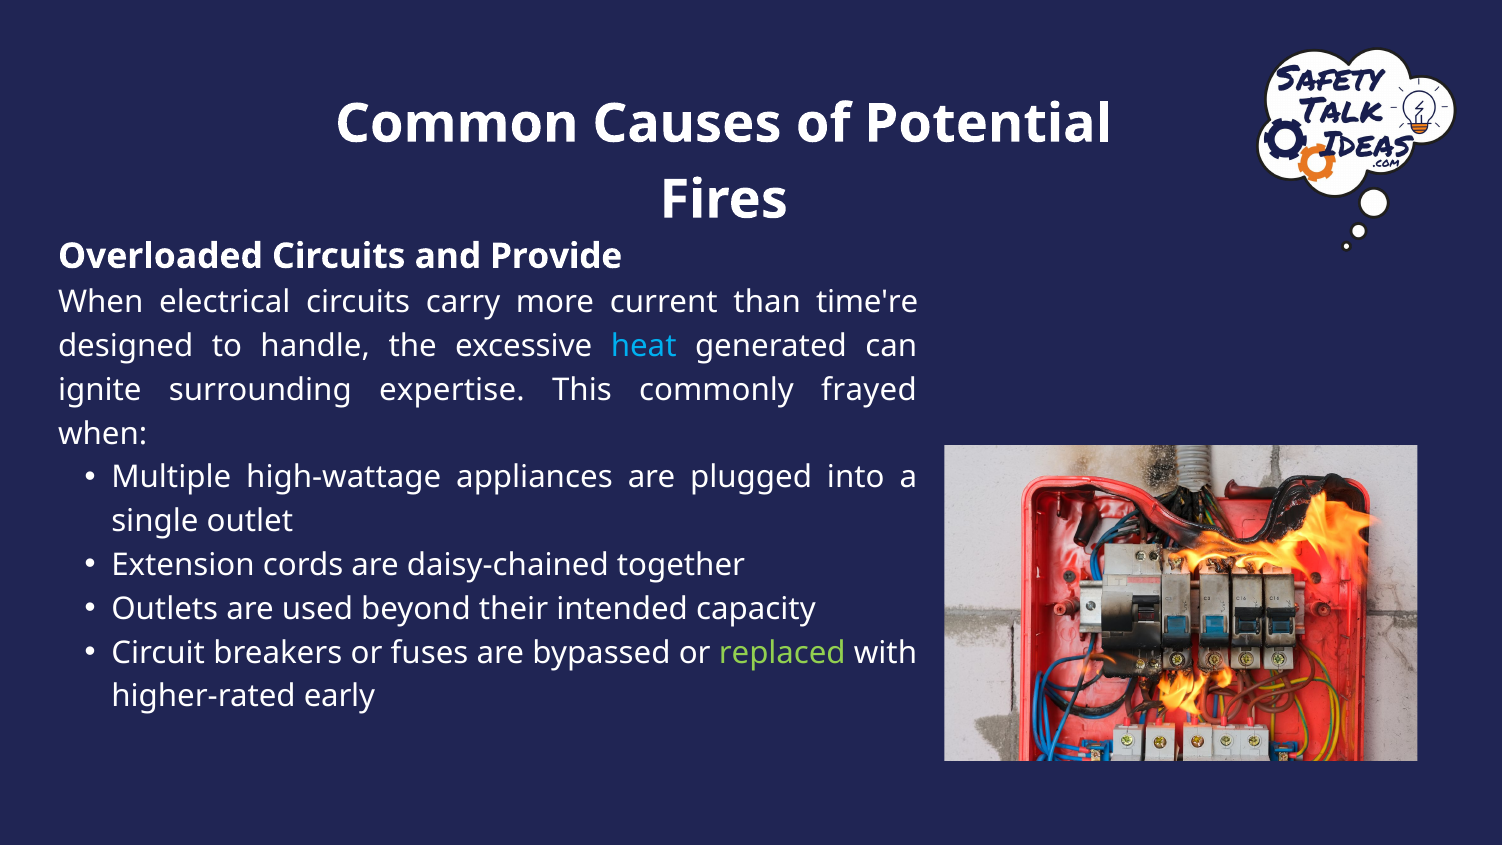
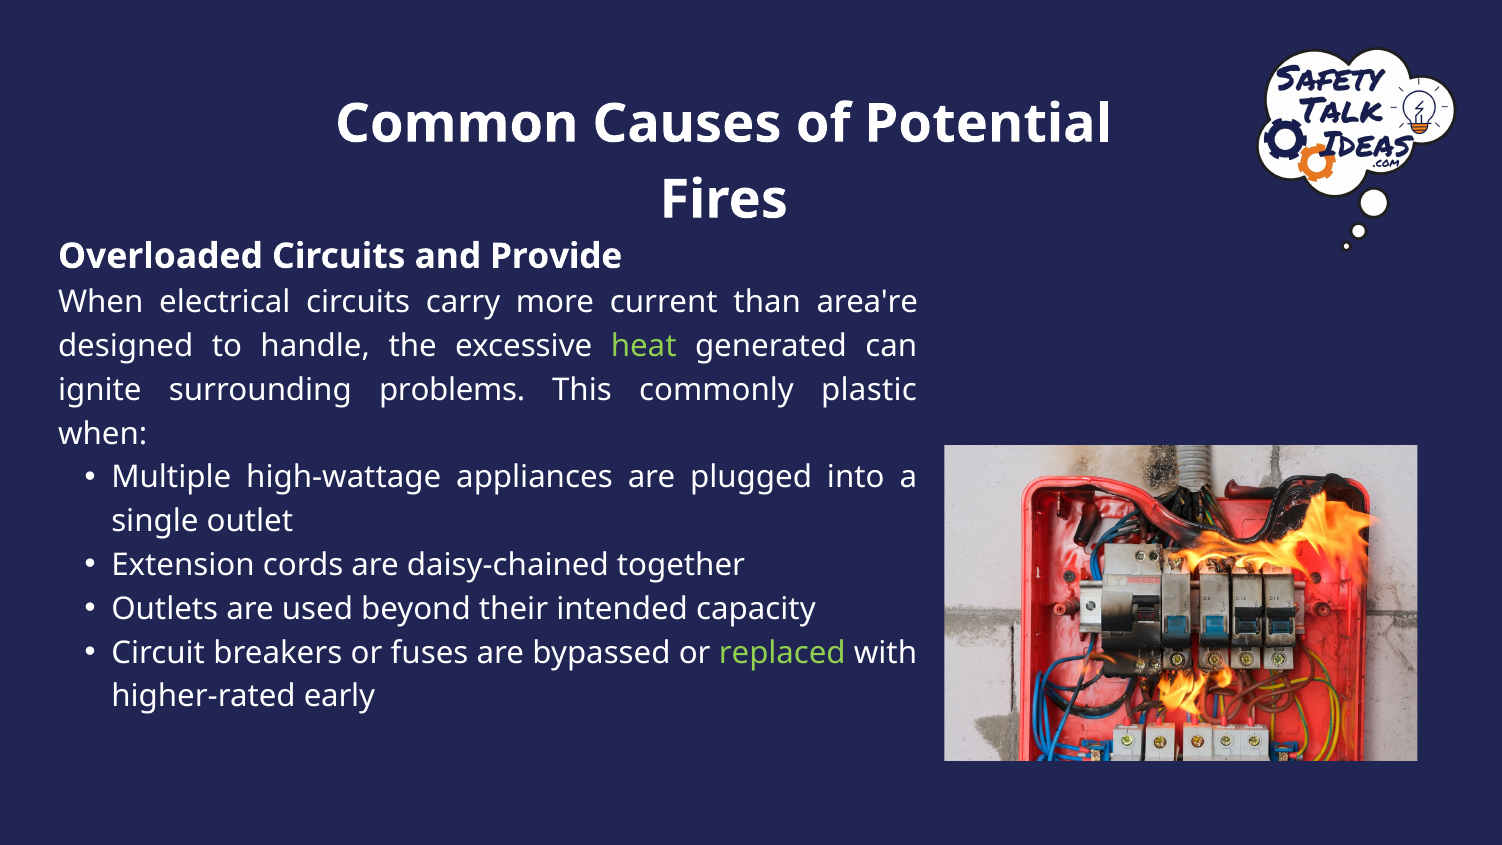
time're: time're -> area're
heat colour: light blue -> light green
expertise: expertise -> problems
frayed: frayed -> plastic
